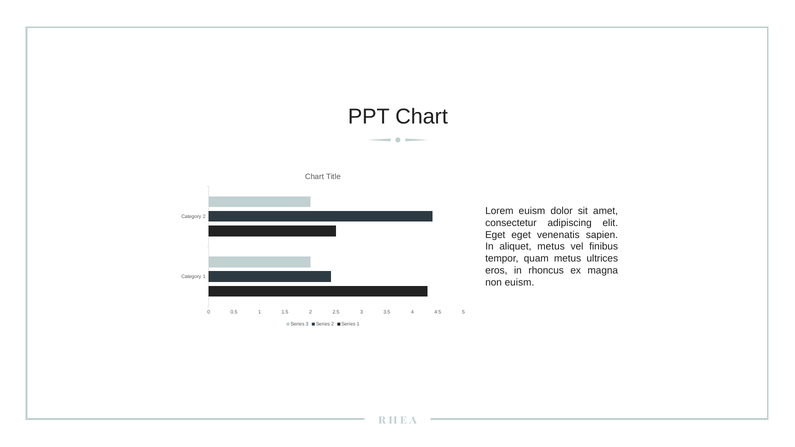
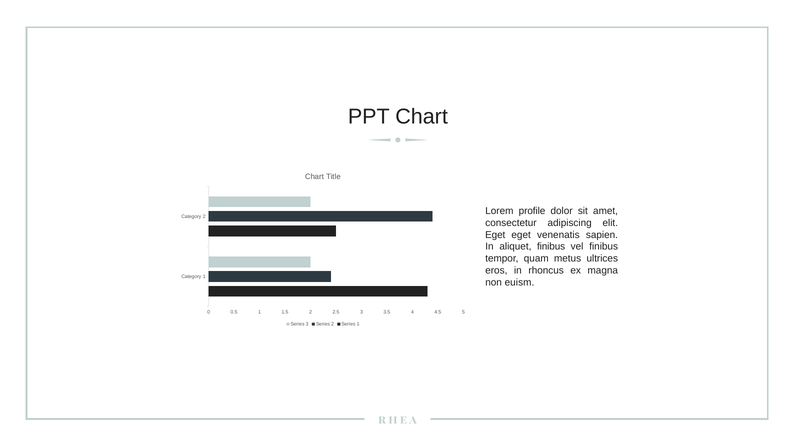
Lorem euism: euism -> profile
aliquet metus: metus -> finibus
